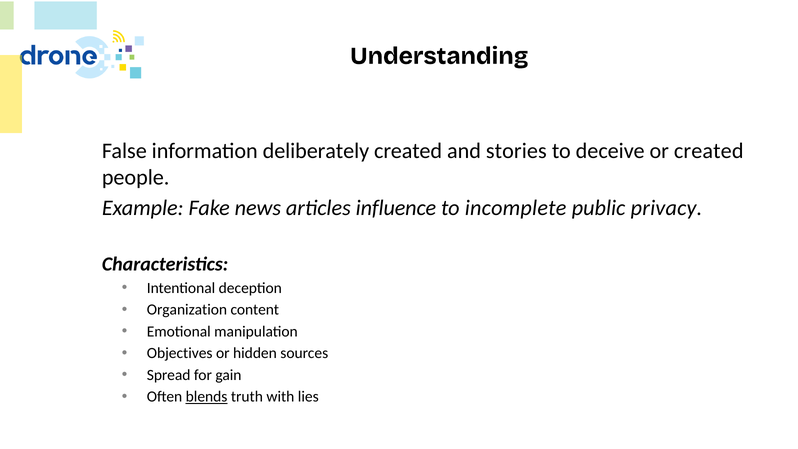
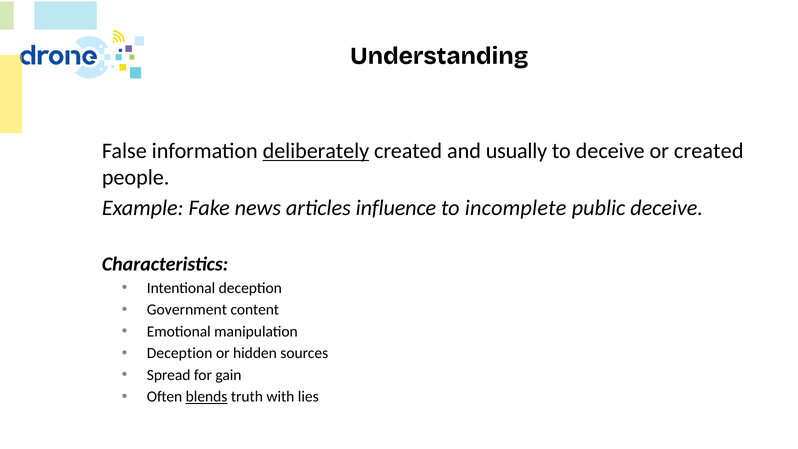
deliberately underline: none -> present
stories: stories -> usually
public privacy: privacy -> deceive
Organization: Organization -> Government
Objectives at (180, 353): Objectives -> Deception
